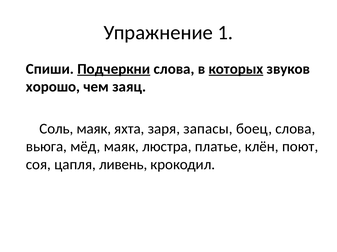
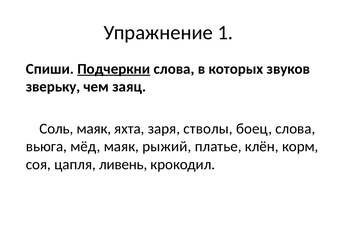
которых underline: present -> none
хорошо: хорошо -> зверьку
запасы: запасы -> стволы
люстра: люстра -> рыжий
поют: поют -> корм
